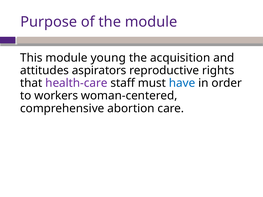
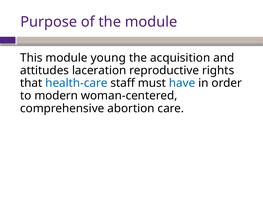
aspirators: aspirators -> laceration
health-care colour: purple -> blue
workers: workers -> modern
